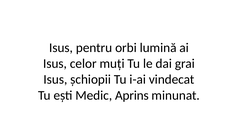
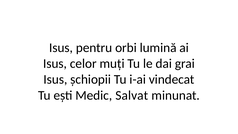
Aprins: Aprins -> Salvat
